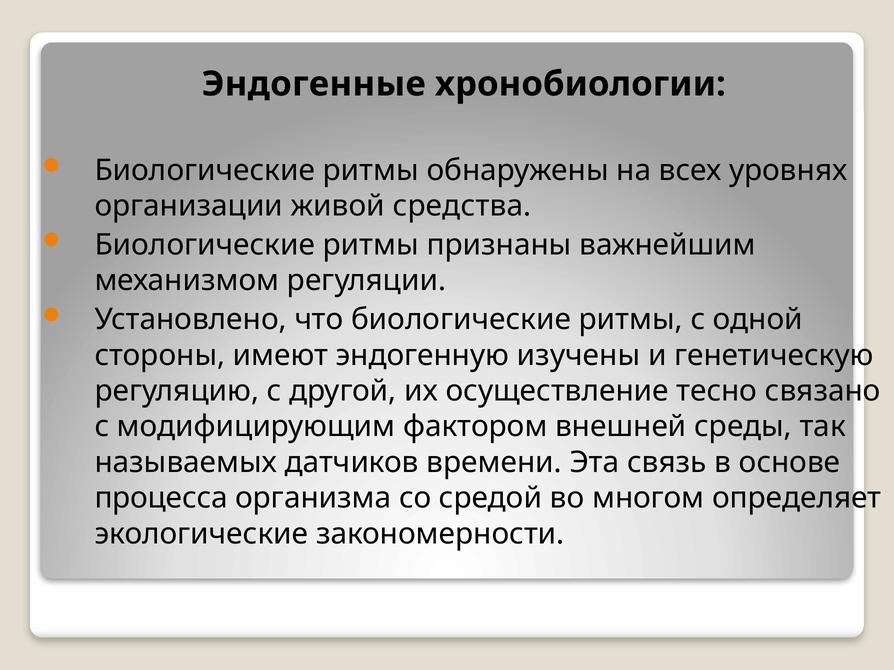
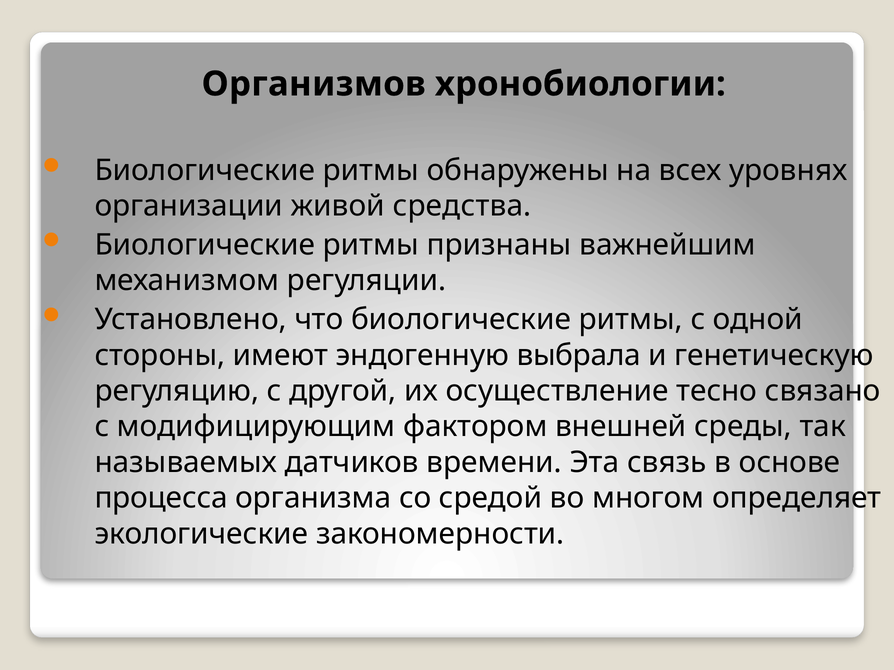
Эндогенные: Эндогенные -> Организмов
изучены: изучены -> выбрала
